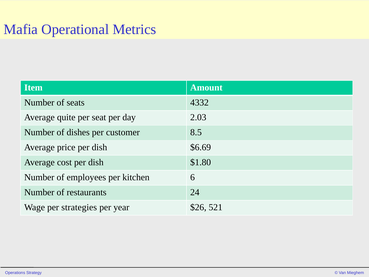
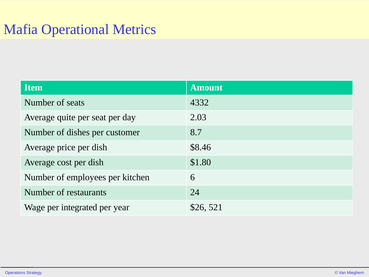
8.5: 8.5 -> 8.7
$6.69: $6.69 -> $8.46
strategies: strategies -> integrated
